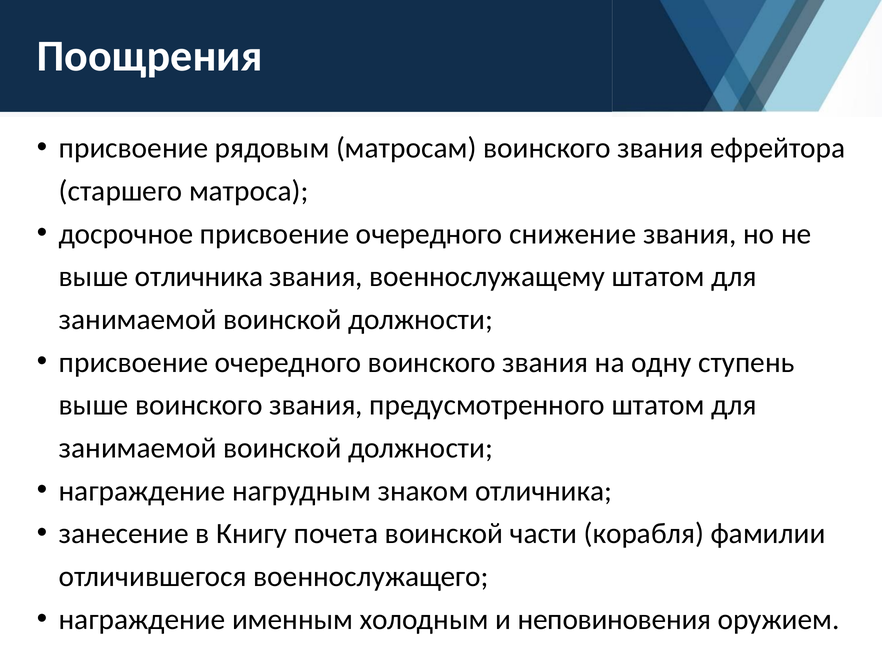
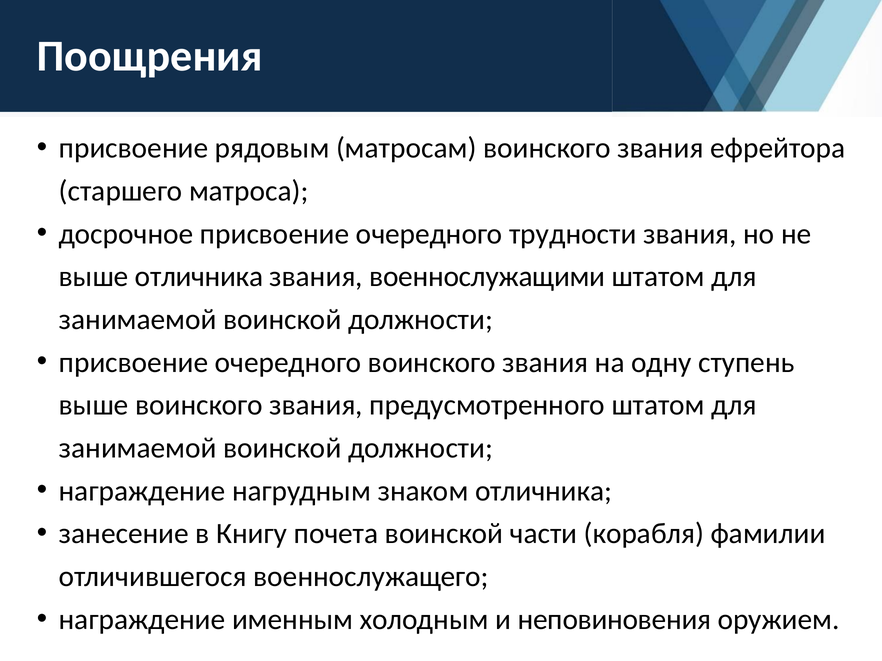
снижение: снижение -> трудности
военнослужащему: военнослужащему -> военнослужащими
